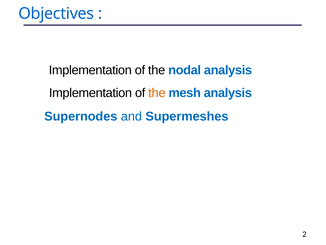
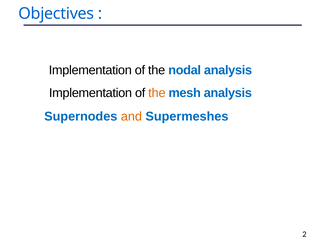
and colour: blue -> orange
